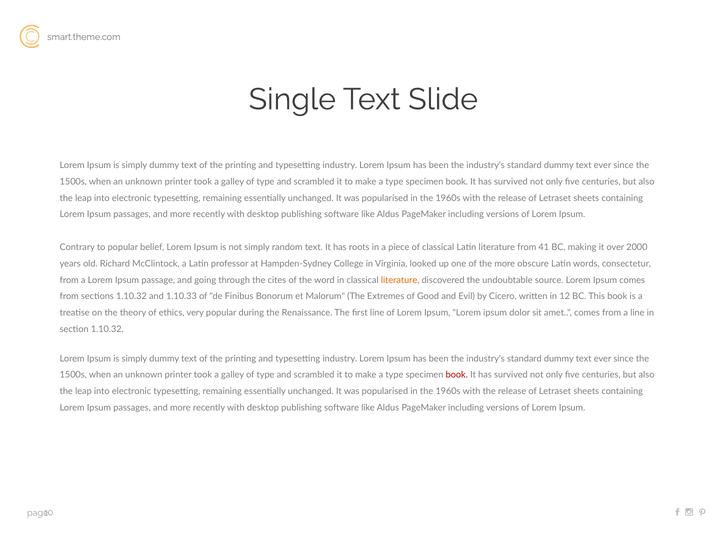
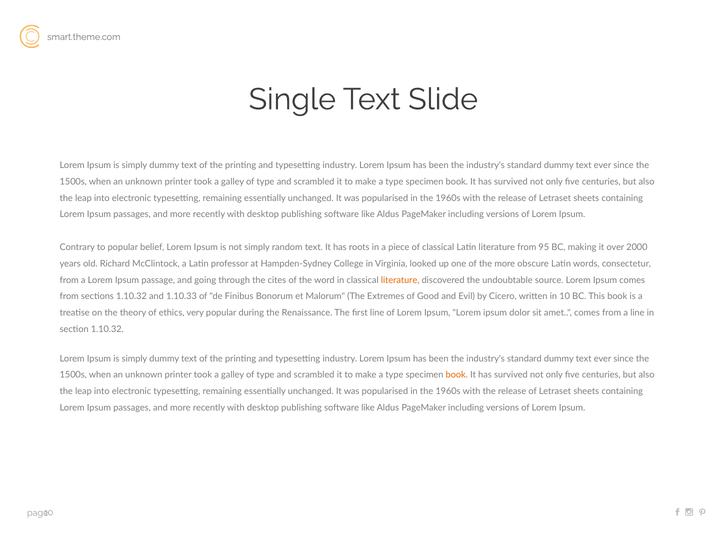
41: 41 -> 95
12: 12 -> 10
book at (457, 375) colour: red -> orange
